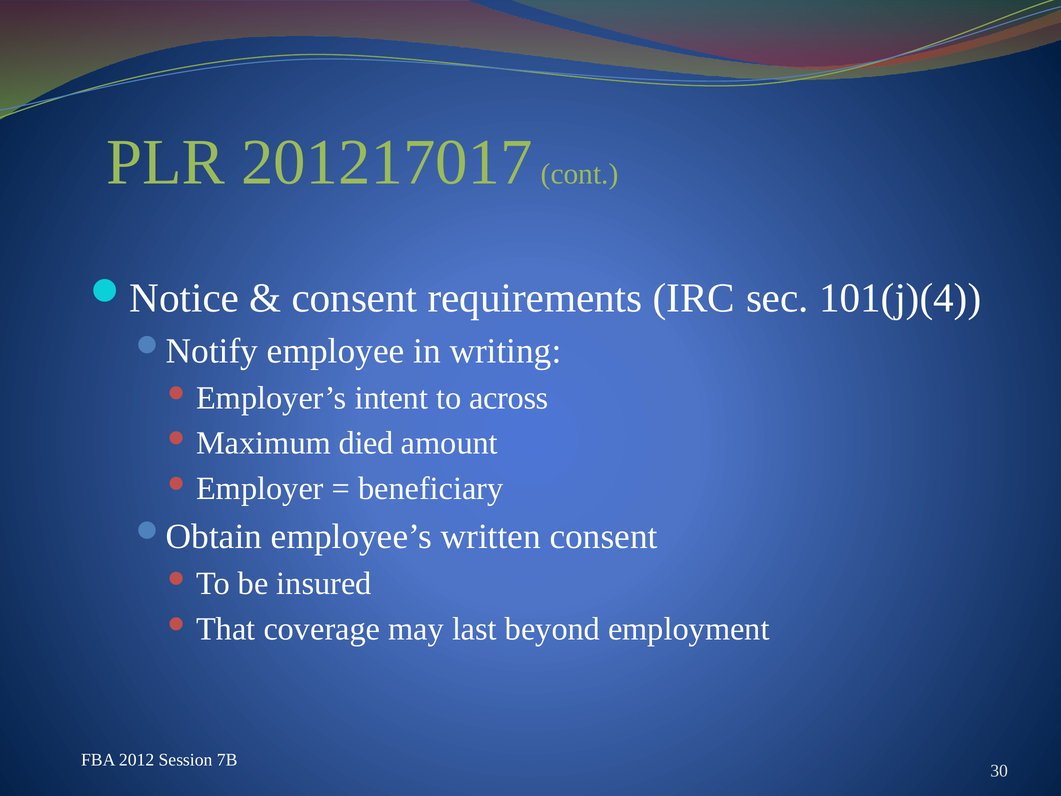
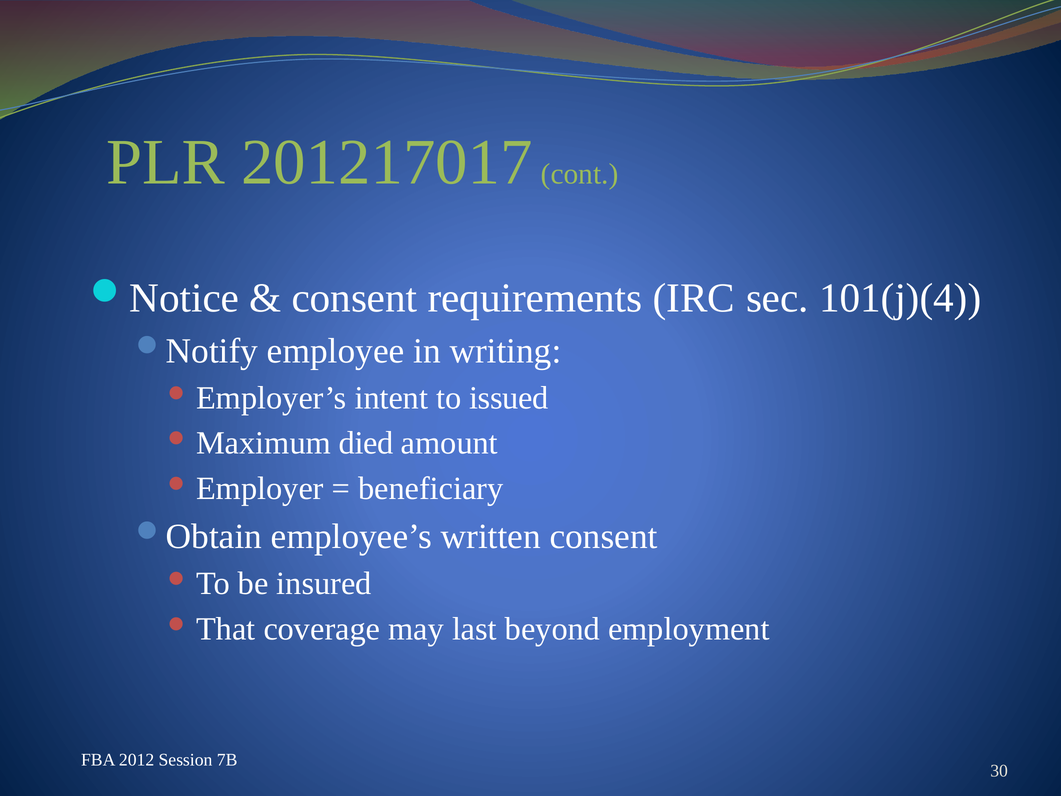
across: across -> issued
